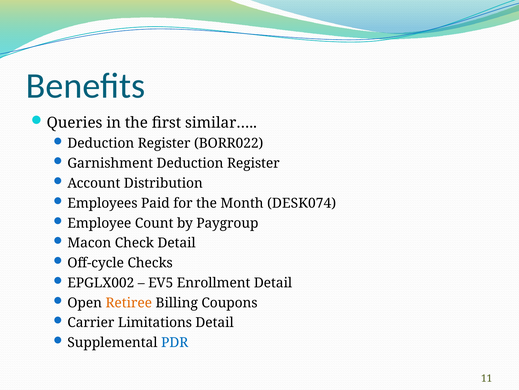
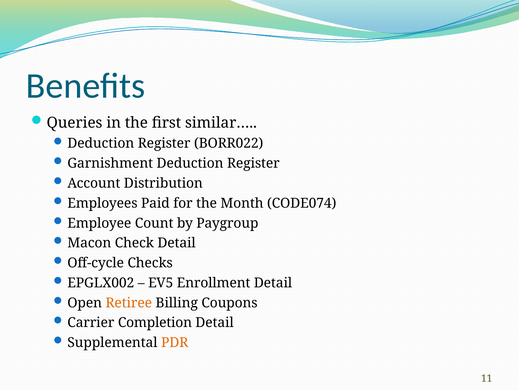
DESK074: DESK074 -> CODE074
Limitations: Limitations -> Completion
PDR colour: blue -> orange
